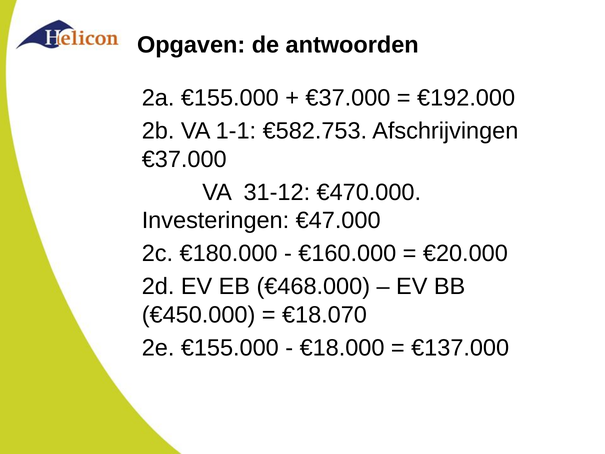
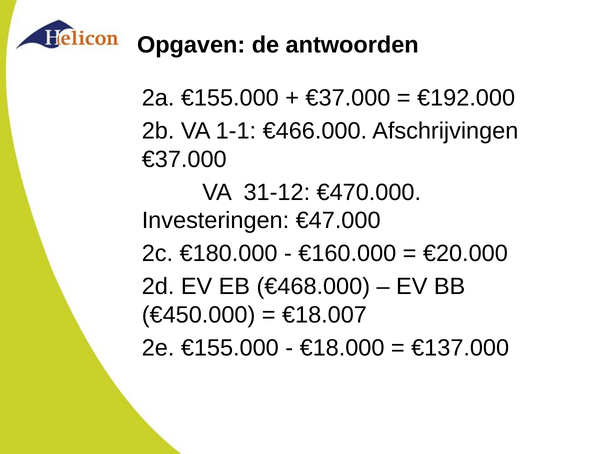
€582.753: €582.753 -> €466.000
€18.070: €18.070 -> €18.007
